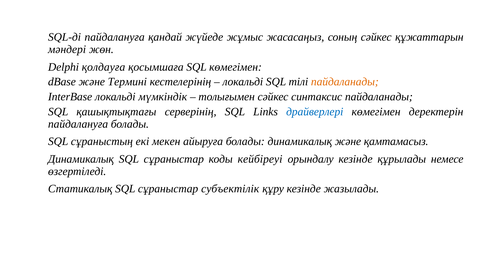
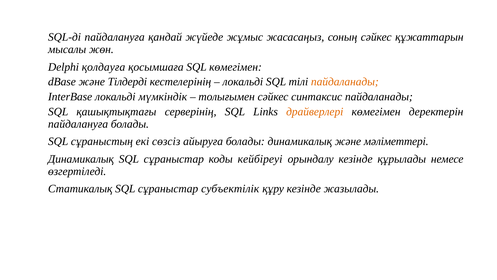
мәндері: мәндері -> мысалы
Термині: Термині -> Тілдерді
драйверлері colour: blue -> orange
мекен: мекен -> сөзсіз
қамтамасыз: қамтамасыз -> мәліметтері
